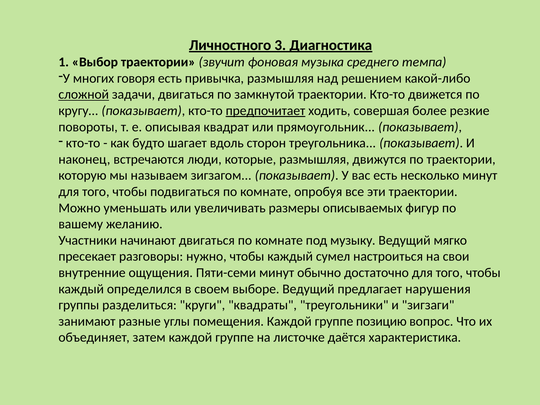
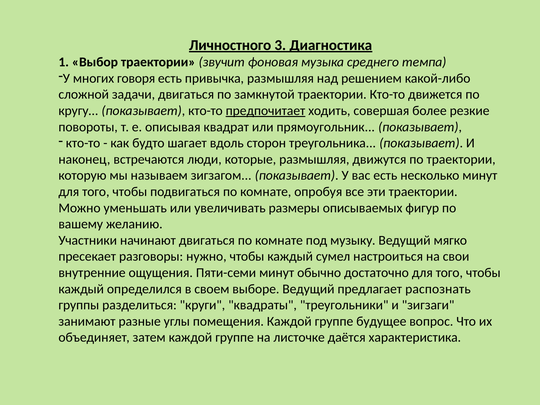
сложной underline: present -> none
нарушения: нарушения -> распознать
позицию: позицию -> будущее
